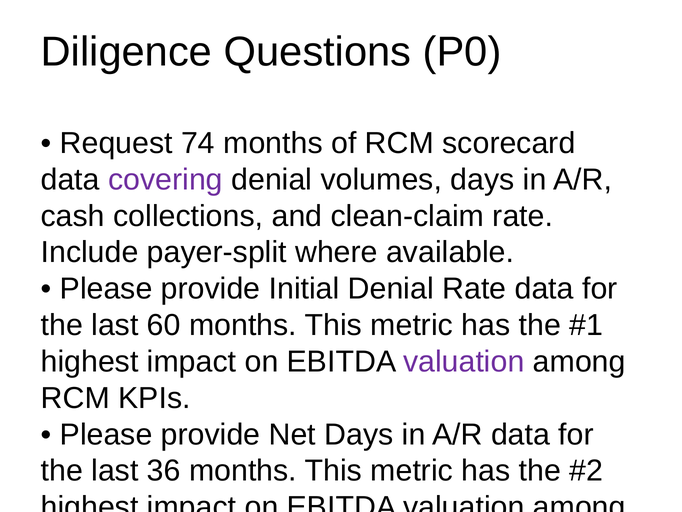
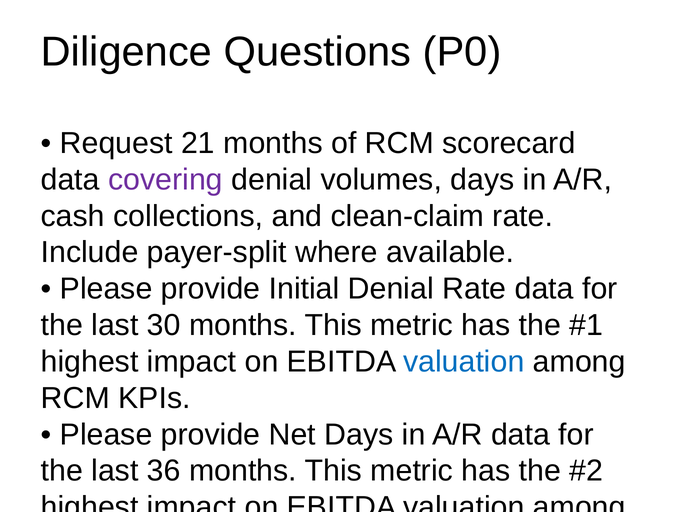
74: 74 -> 21
60: 60 -> 30
valuation at (464, 361) colour: purple -> blue
